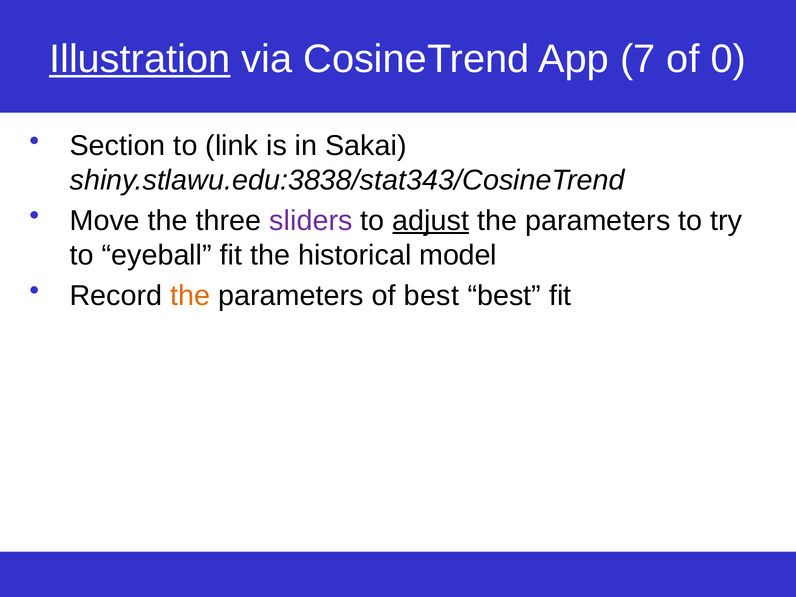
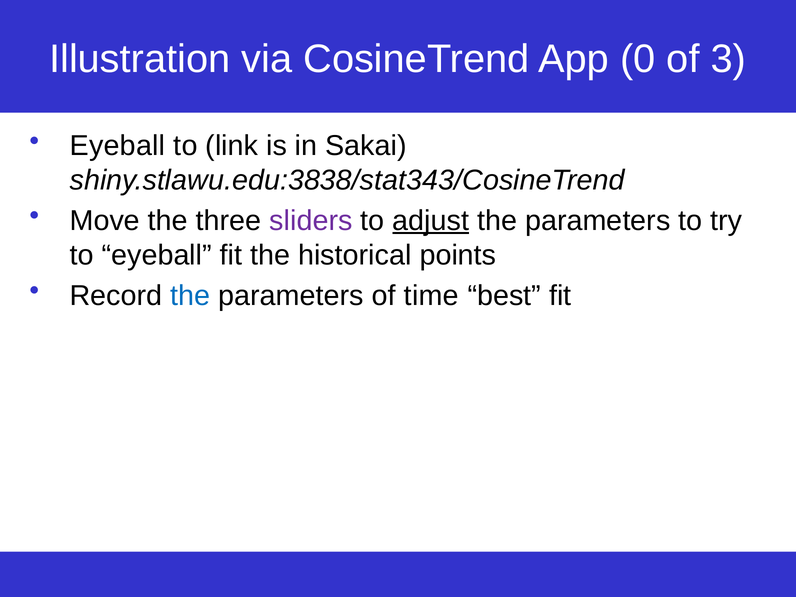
Illustration underline: present -> none
7: 7 -> 0
0: 0 -> 3
Section at (118, 146): Section -> Eyeball
model: model -> points
the at (190, 296) colour: orange -> blue
of best: best -> time
